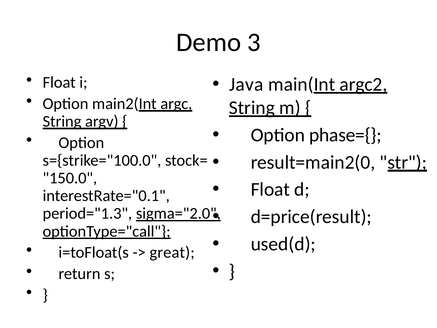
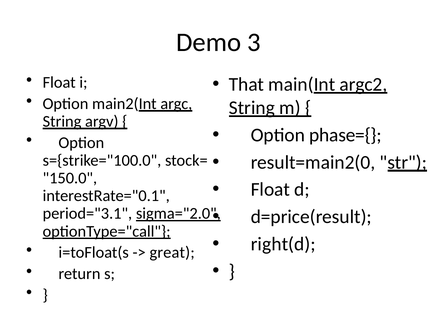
Java: Java -> That
period="1.3: period="1.3 -> period="3.1
used(d: used(d -> right(d
